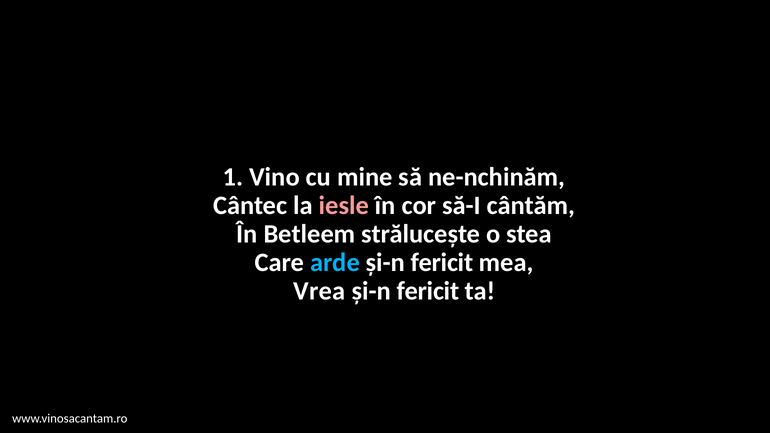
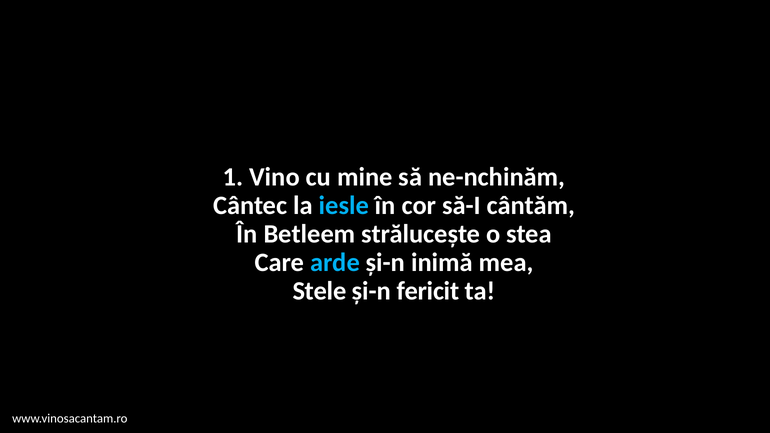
iesle colour: pink -> light blue
fericit at (442, 263): fericit -> inimă
Vrea: Vrea -> Stele
